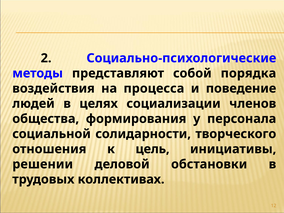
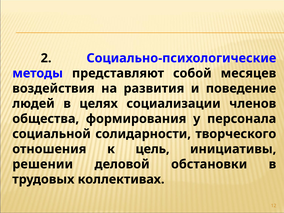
порядка: порядка -> месяцев
процесса: процесса -> развития
